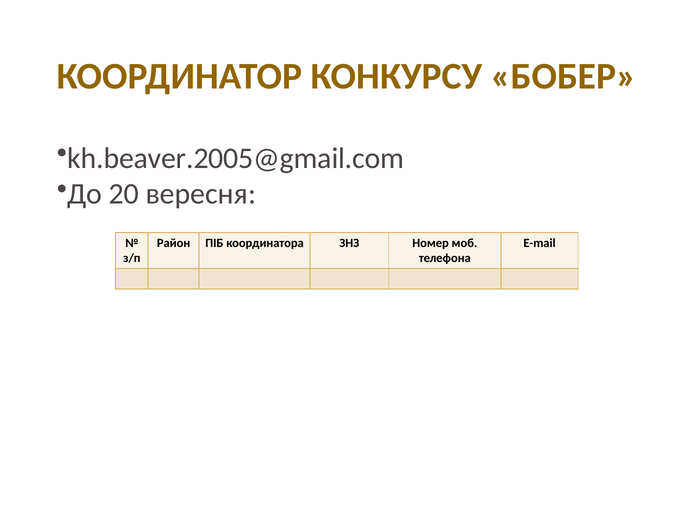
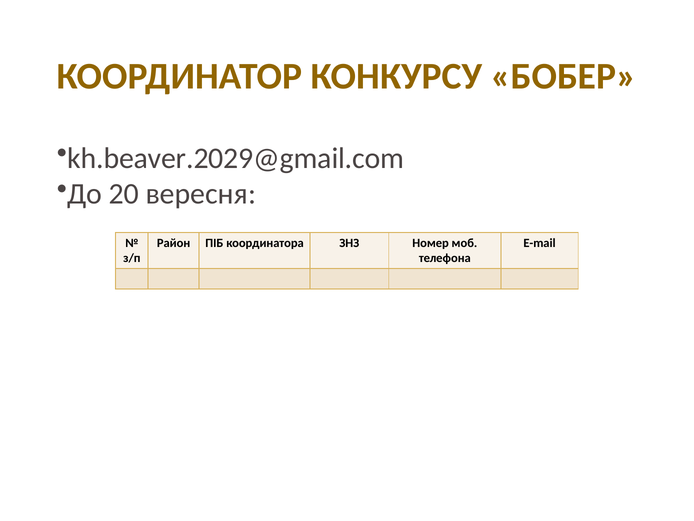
kh.beaver.2005@gmail.com: kh.beaver.2005@gmail.com -> kh.beaver.2029@gmail.com
